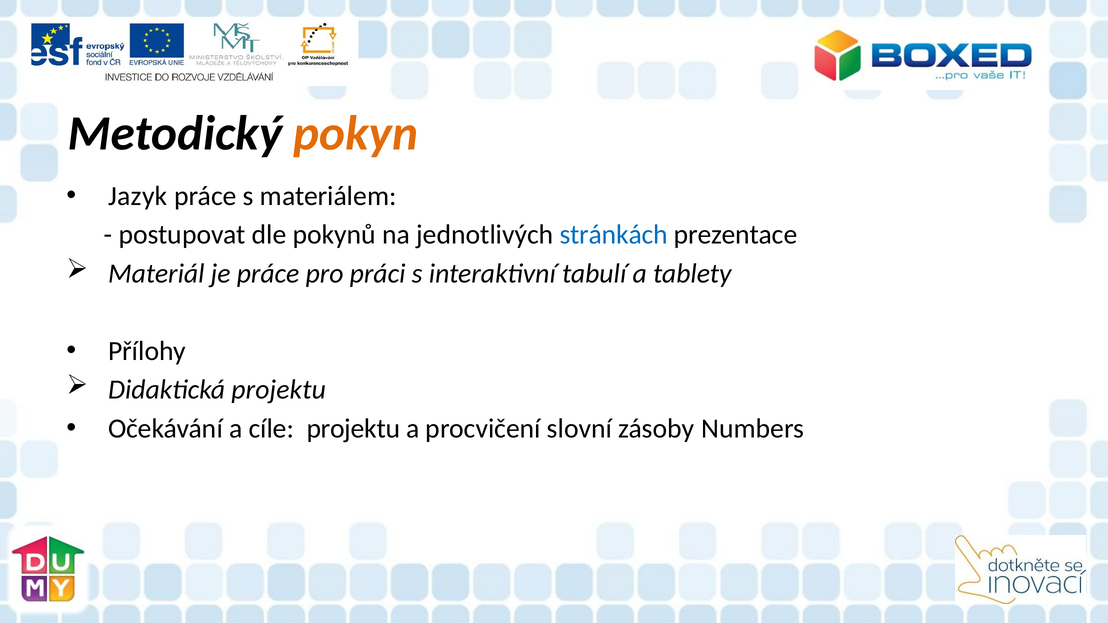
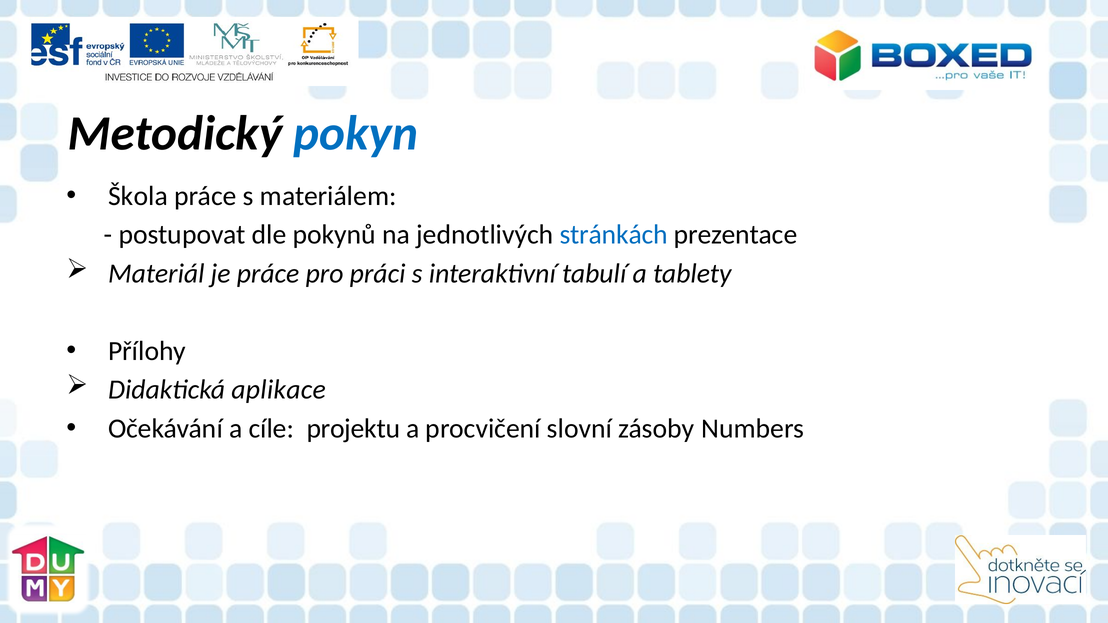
pokyn colour: orange -> blue
Jazyk: Jazyk -> Škola
Didaktická projektu: projektu -> aplikace
